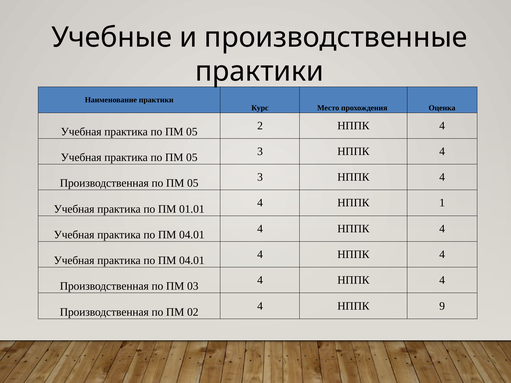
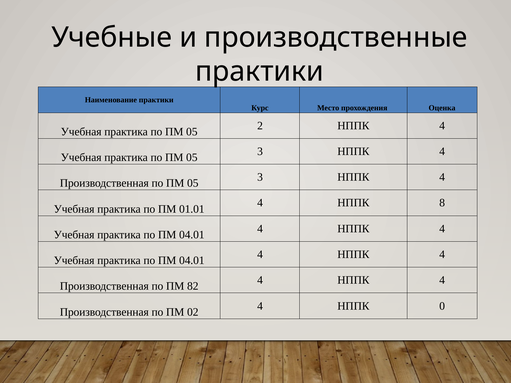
1: 1 -> 8
03: 03 -> 82
9: 9 -> 0
